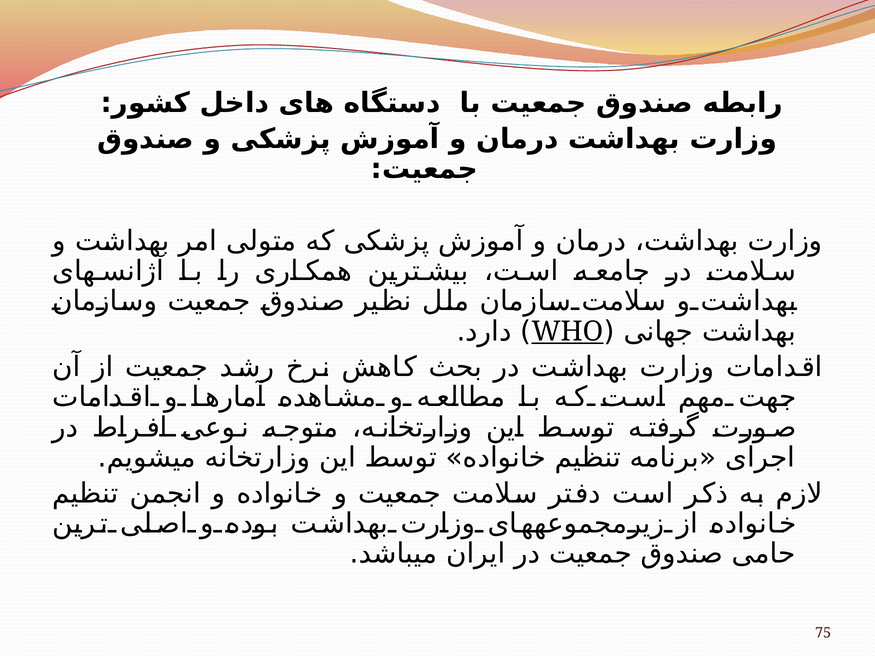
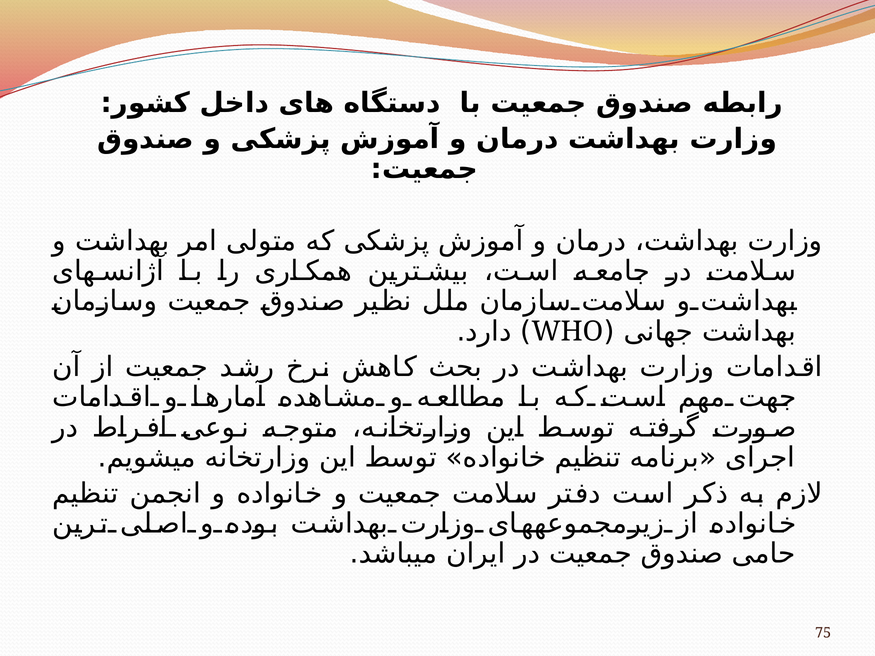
WHO underline: present -> none
